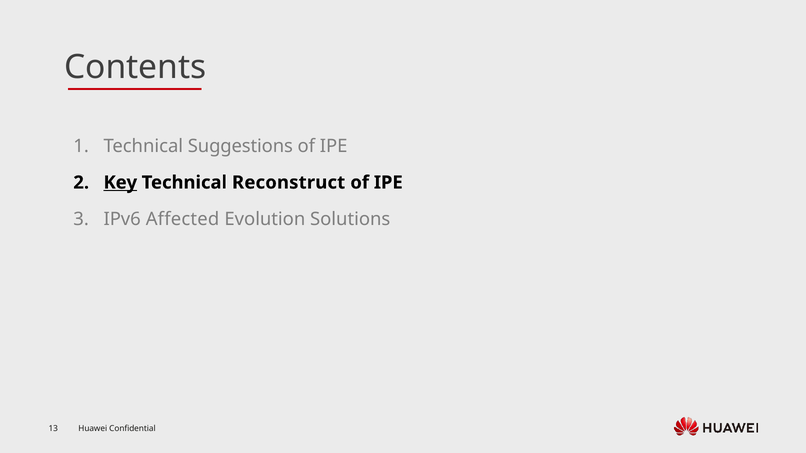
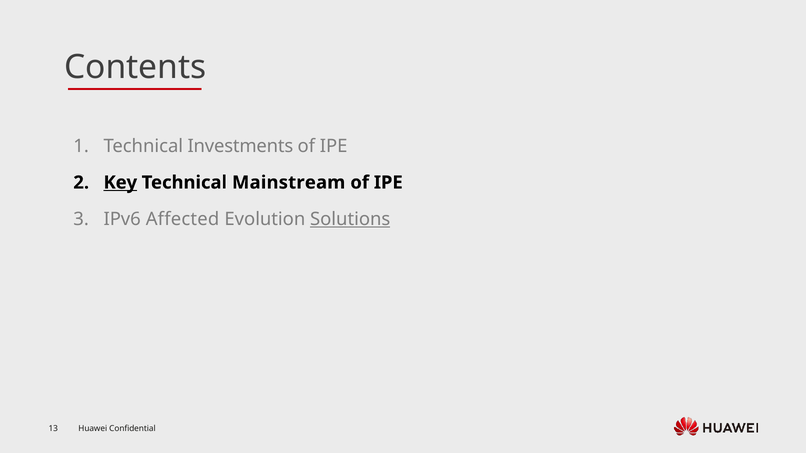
Suggestions: Suggestions -> Investments
Reconstruct: Reconstruct -> Mainstream
Solutions underline: none -> present
